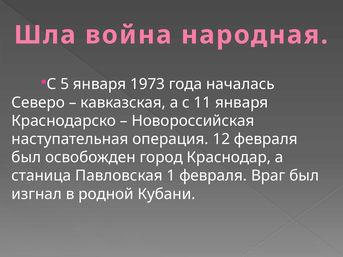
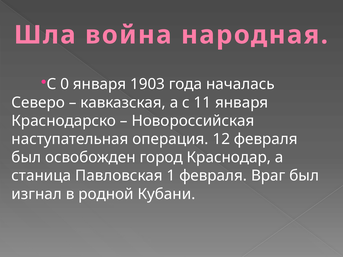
5: 5 -> 0
1973: 1973 -> 1903
